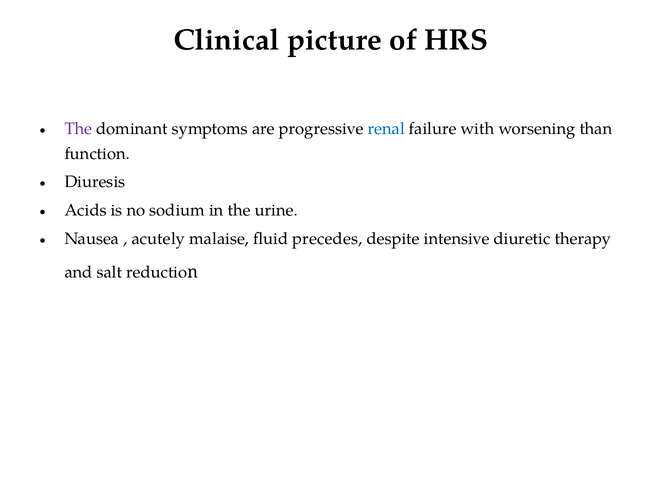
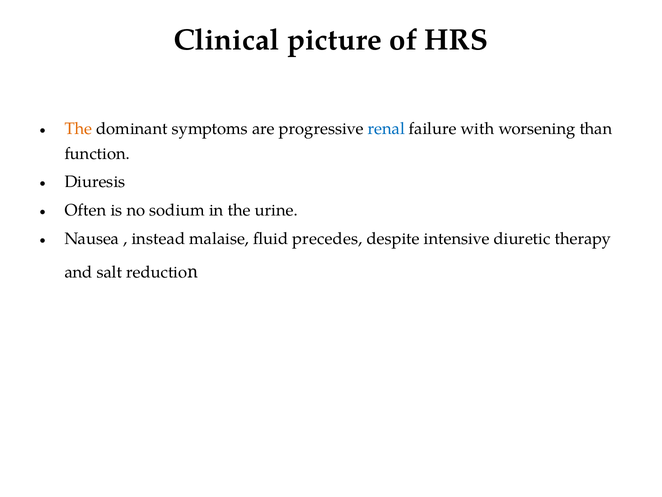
The at (78, 129) colour: purple -> orange
Acids: Acids -> Often
acutely: acutely -> instead
